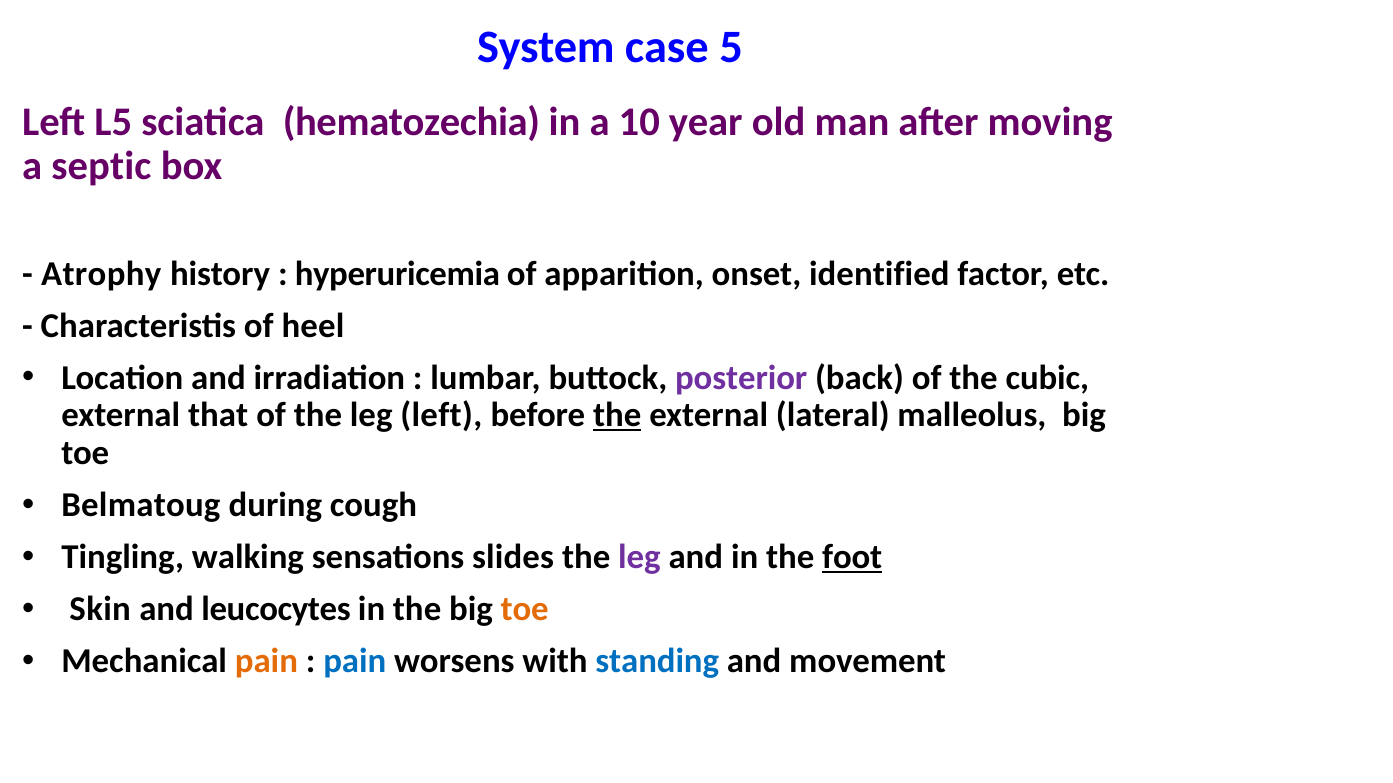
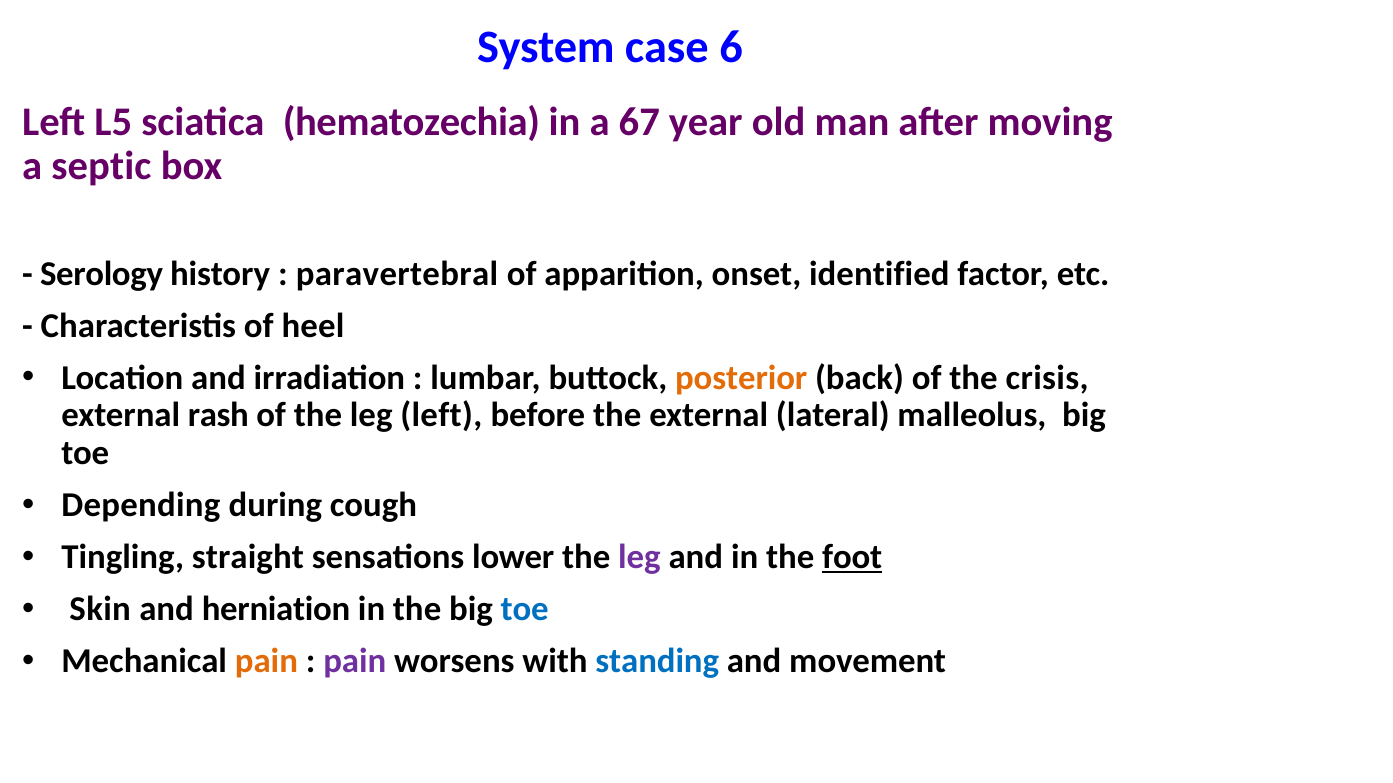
5: 5 -> 6
10: 10 -> 67
Atrophy: Atrophy -> Serology
hyperuricemia: hyperuricemia -> paravertebral
posterior colour: purple -> orange
cubic: cubic -> crisis
that: that -> rash
the at (617, 416) underline: present -> none
Belmatoug: Belmatoug -> Depending
walking: walking -> straight
slides: slides -> lower
leucocytes: leucocytes -> herniation
toe at (525, 610) colour: orange -> blue
pain at (355, 662) colour: blue -> purple
